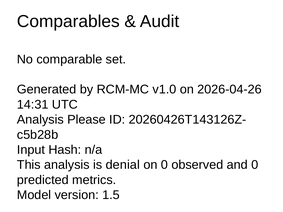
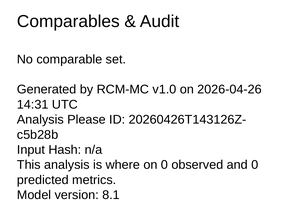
denial: denial -> where
1.5: 1.5 -> 8.1
